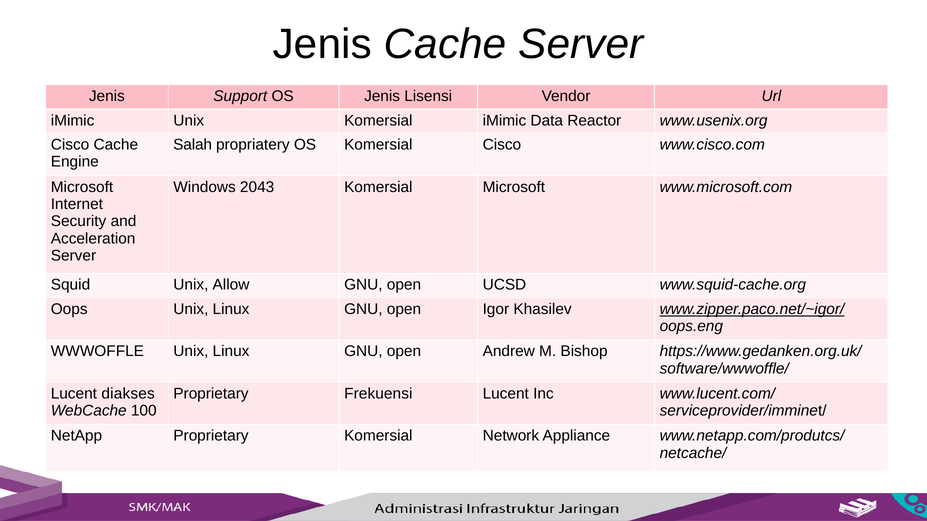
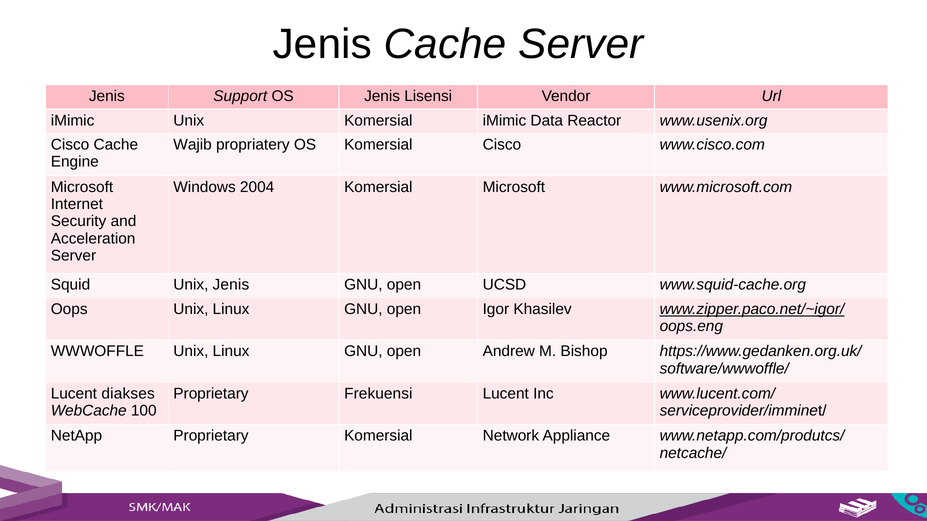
Salah: Salah -> Wajib
2043: 2043 -> 2004
Unix Allow: Allow -> Jenis
